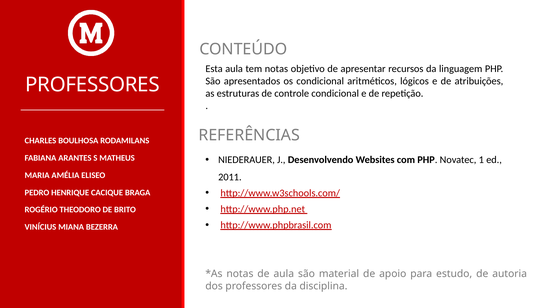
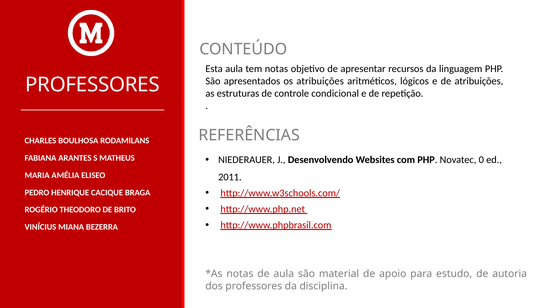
os condicional: condicional -> atribuições
1: 1 -> 0
